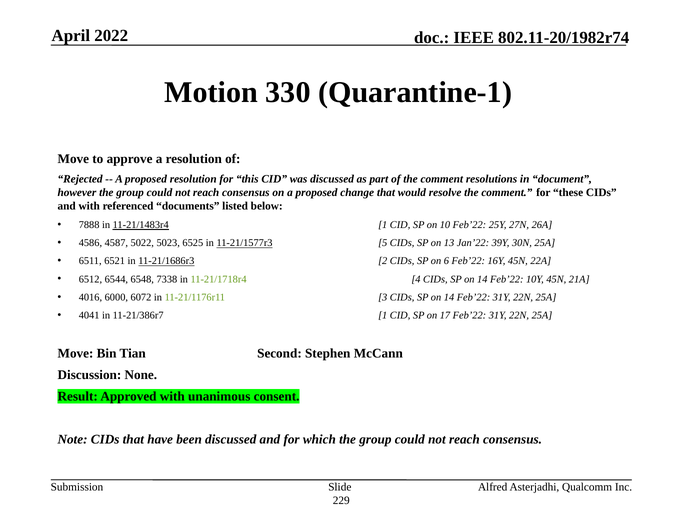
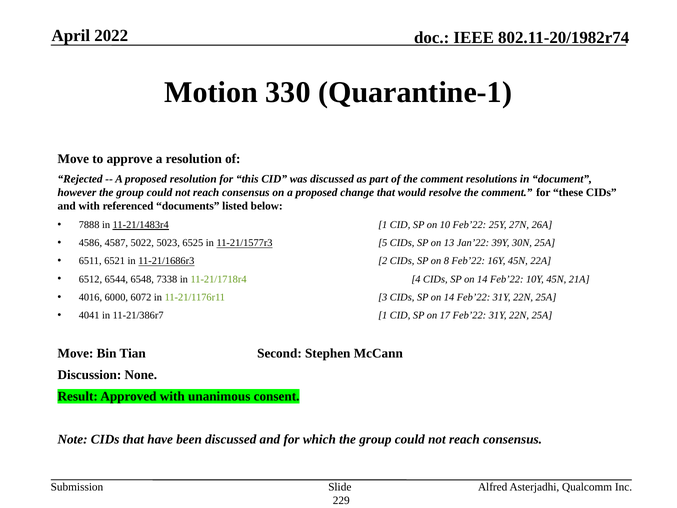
6: 6 -> 8
